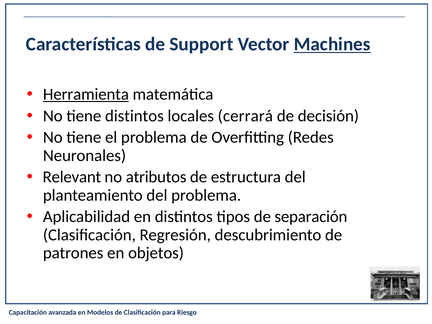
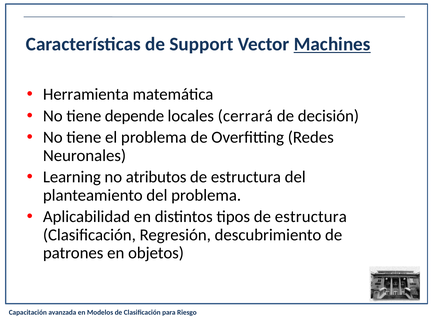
Herramienta underline: present -> none
tiene distintos: distintos -> depende
Relevant: Relevant -> Learning
tipos de separación: separación -> estructura
